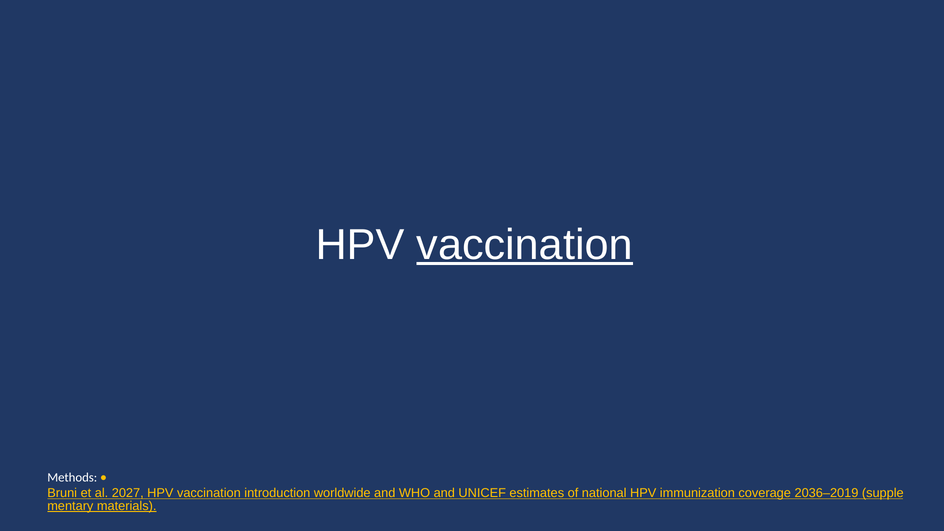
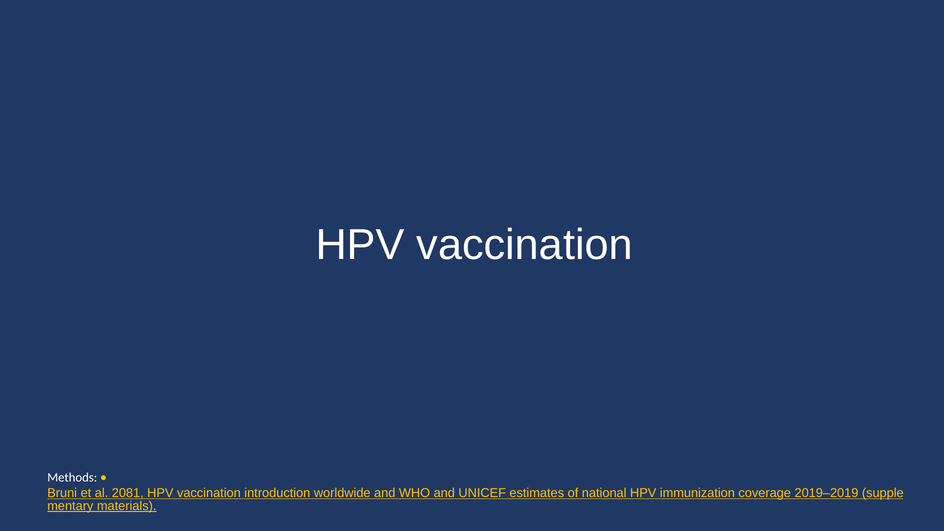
vaccination at (525, 245) underline: present -> none
2027: 2027 -> 2081
2036–2019: 2036–2019 -> 2019–2019
